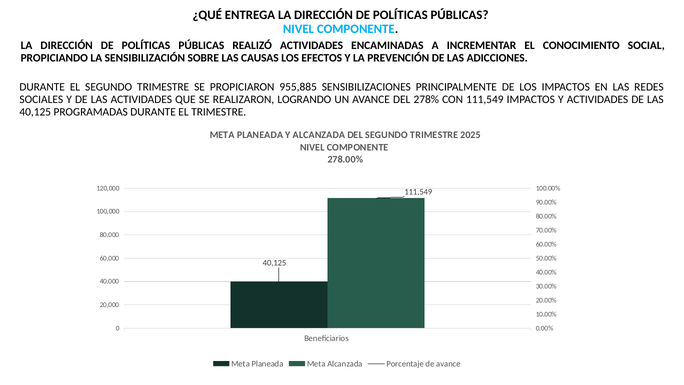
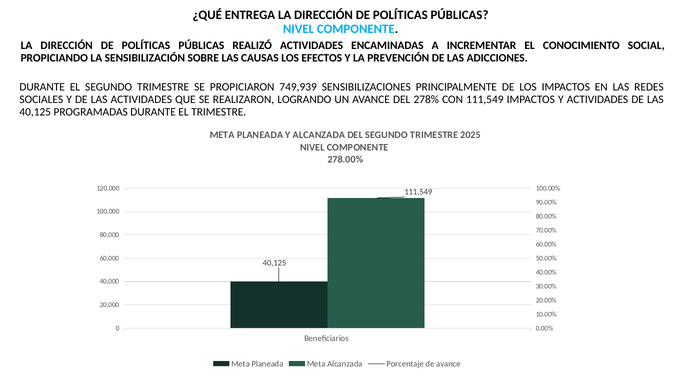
955,885: 955,885 -> 749,939
